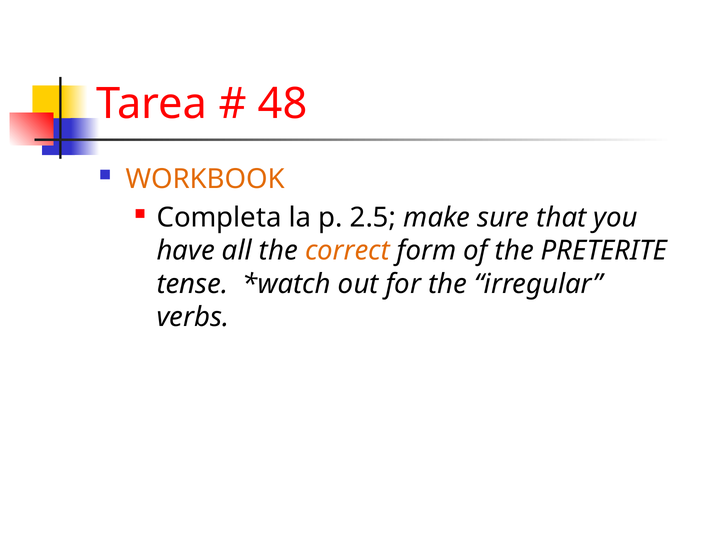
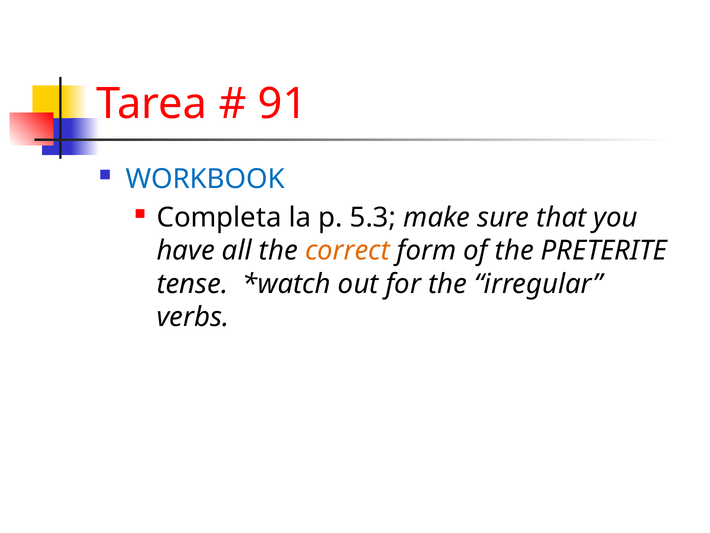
48: 48 -> 91
WORKBOOK colour: orange -> blue
2.5: 2.5 -> 5.3
